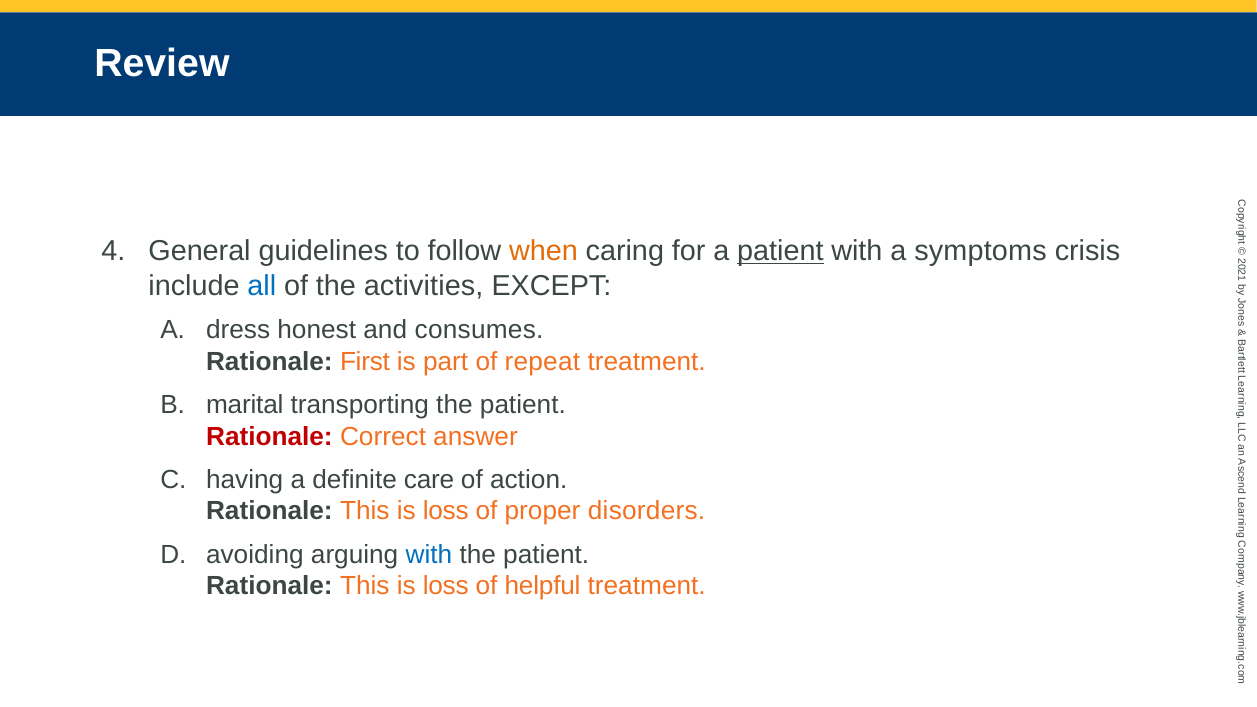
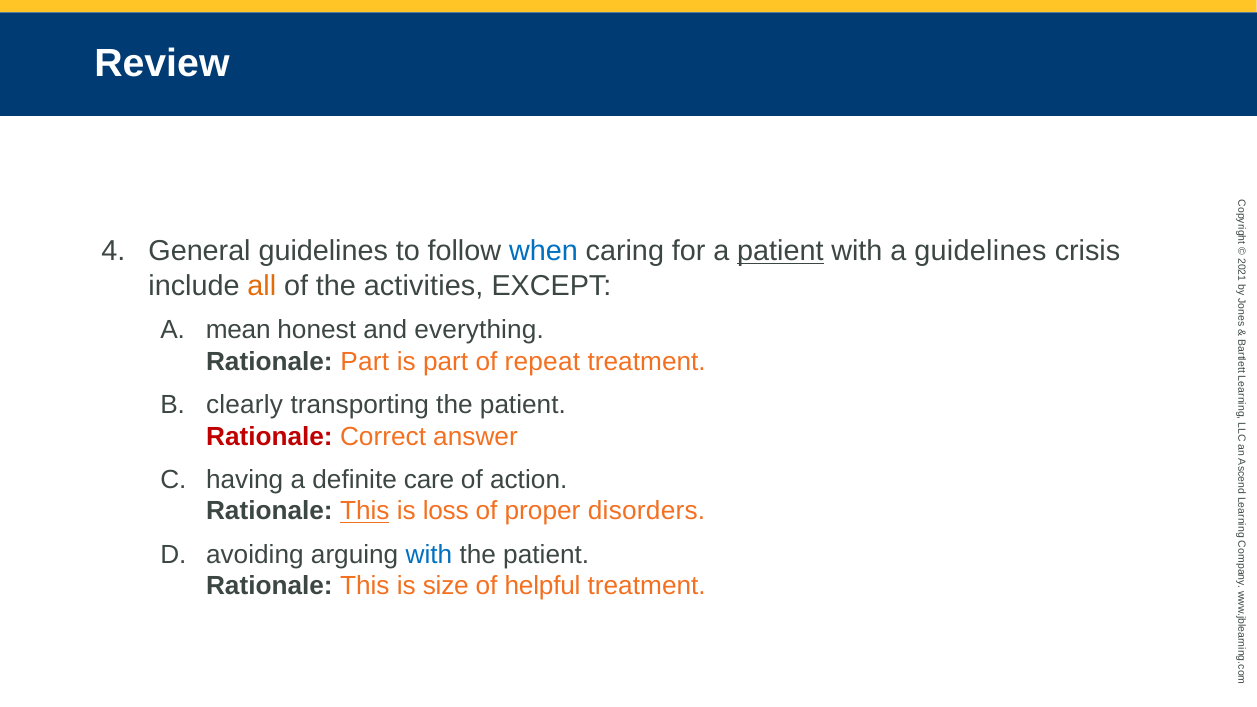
when colour: orange -> blue
a symptoms: symptoms -> guidelines
all colour: blue -> orange
dress: dress -> mean
consumes: consumes -> everything
Rationale First: First -> Part
marital: marital -> clearly
This at (365, 511) underline: none -> present
loss at (446, 586): loss -> size
